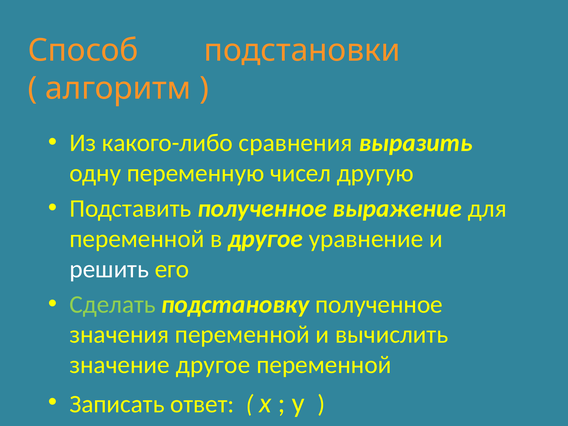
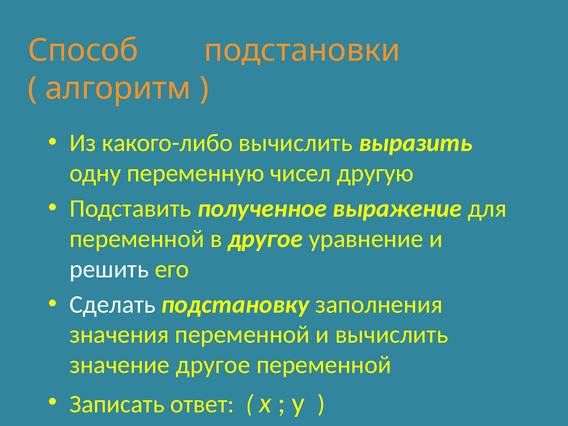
какого-либо сравнения: сравнения -> вычислить
Сделать colour: light green -> white
подстановку полученное: полученное -> заполнения
